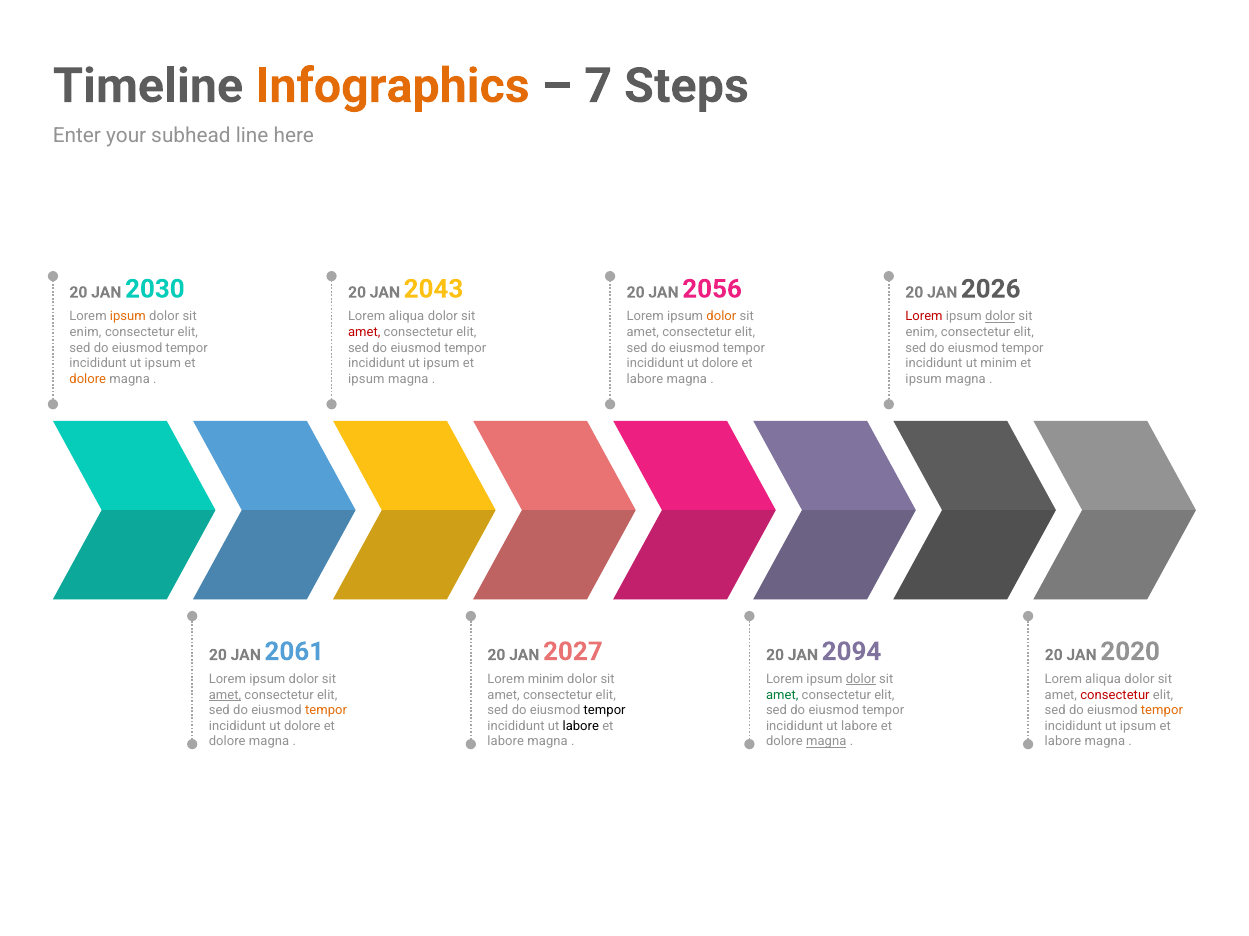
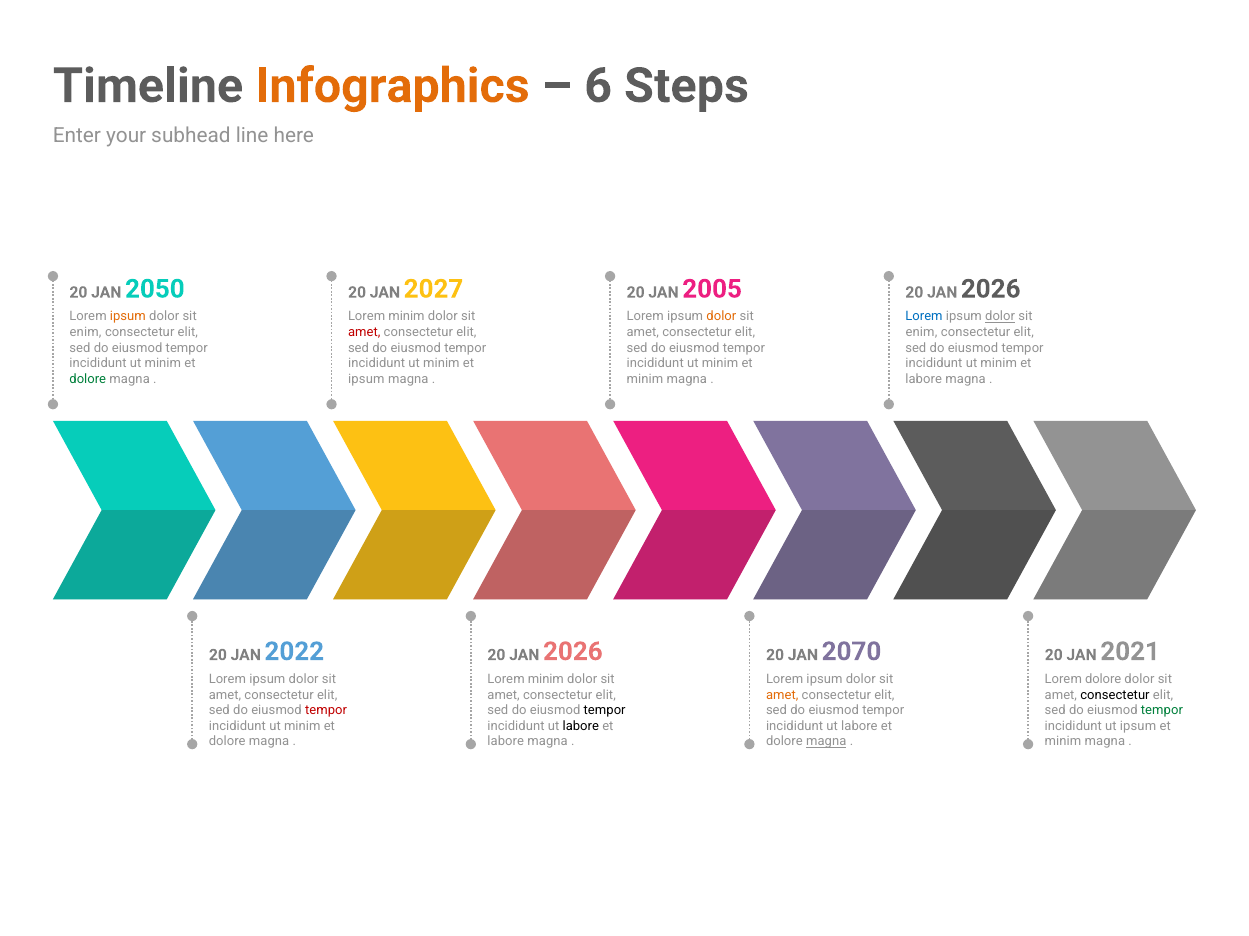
7: 7 -> 6
2030: 2030 -> 2050
2043: 2043 -> 2027
2056: 2056 -> 2005
aliqua at (406, 317): aliqua -> minim
Lorem at (924, 317) colour: red -> blue
ipsum at (163, 364): ipsum -> minim
ipsum at (441, 364): ipsum -> minim
dolore at (720, 364): dolore -> minim
dolore at (88, 379) colour: orange -> green
labore at (645, 379): labore -> minim
ipsum at (924, 379): ipsum -> labore
2061: 2061 -> 2022
2027 at (573, 652): 2027 -> 2026
2094: 2094 -> 2070
2020: 2020 -> 2021
dolor at (861, 680) underline: present -> none
aliqua at (1103, 680): aliqua -> dolore
amet at (225, 695) underline: present -> none
amet at (782, 695) colour: green -> orange
consectetur at (1115, 695) colour: red -> black
tempor at (326, 711) colour: orange -> red
tempor at (1162, 711) colour: orange -> green
dolore at (302, 727): dolore -> minim
labore at (1063, 742): labore -> minim
